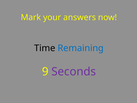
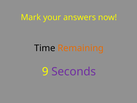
Remaining colour: blue -> orange
